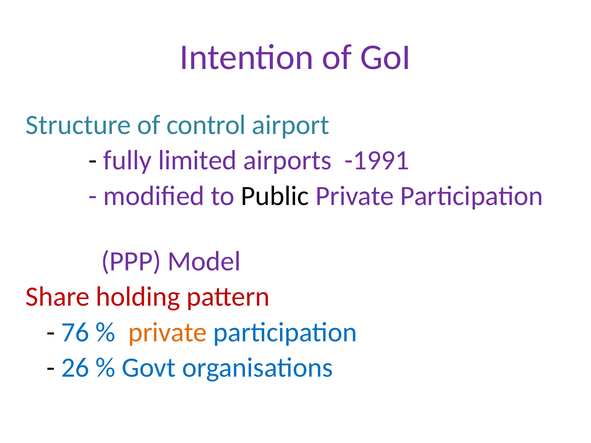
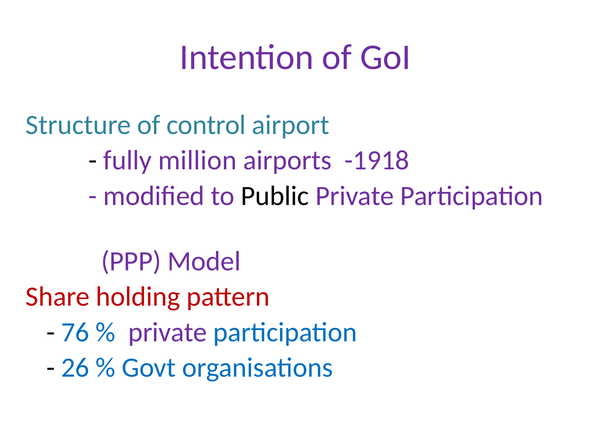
limited: limited -> million
-1991: -1991 -> -1918
private at (168, 332) colour: orange -> purple
